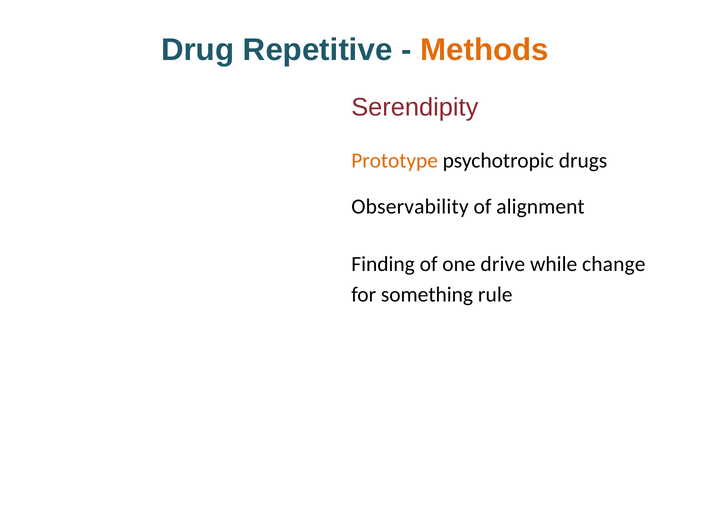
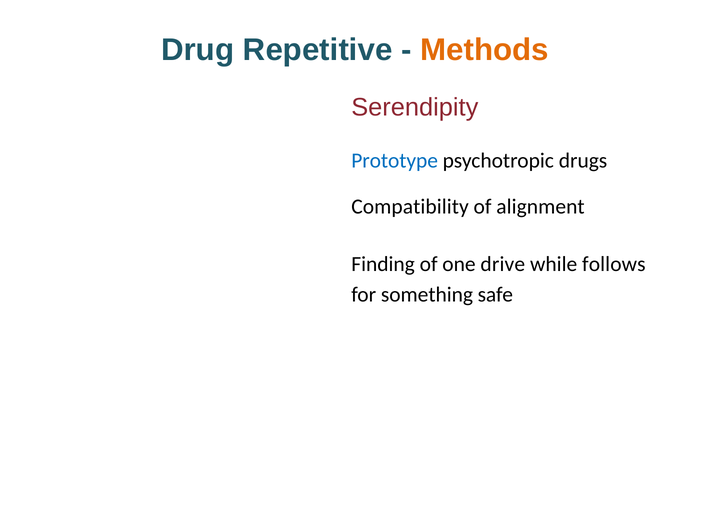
Prototype colour: orange -> blue
Observability: Observability -> Compatibility
change: change -> follows
rule: rule -> safe
